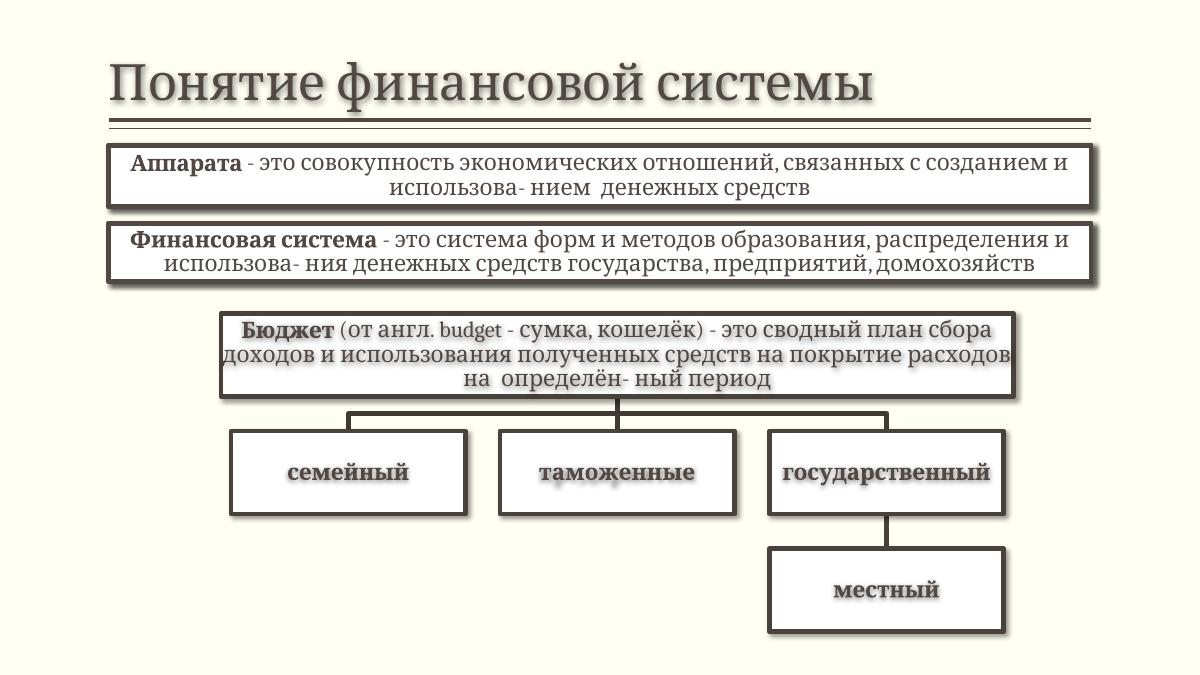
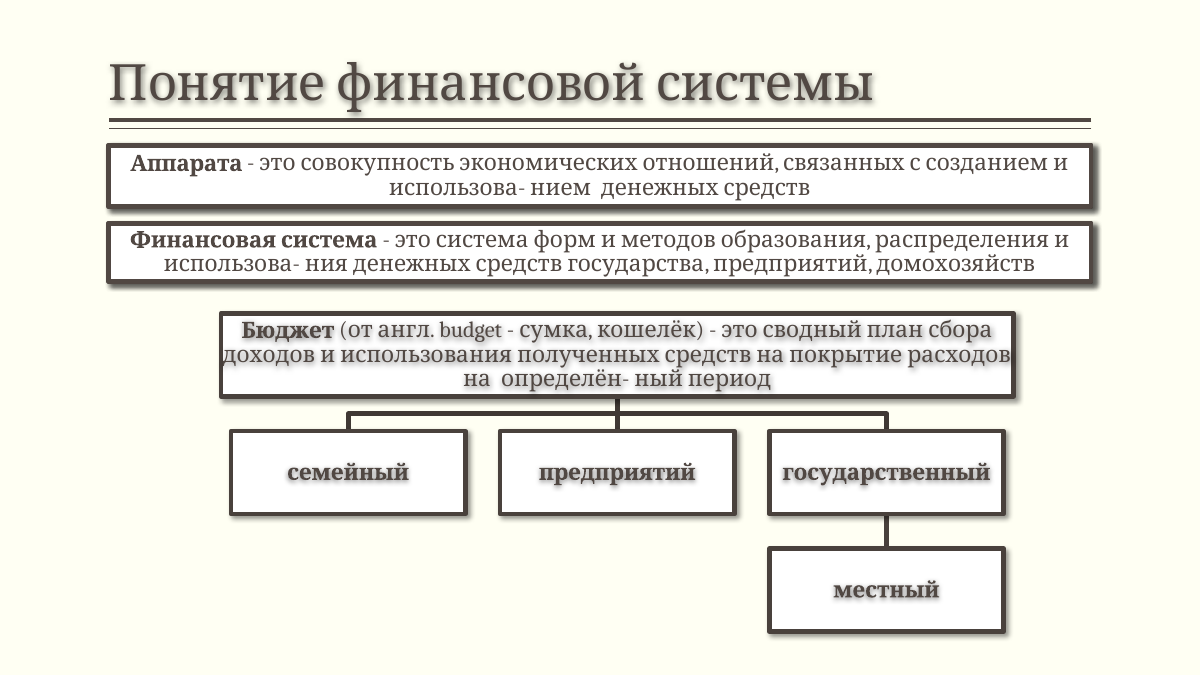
семейный таможенные: таможенные -> предприятий
